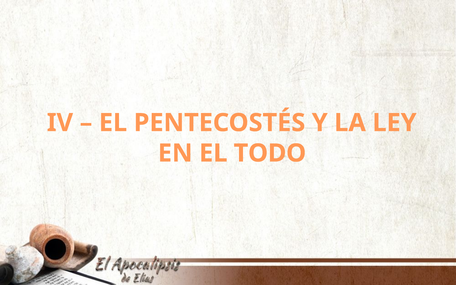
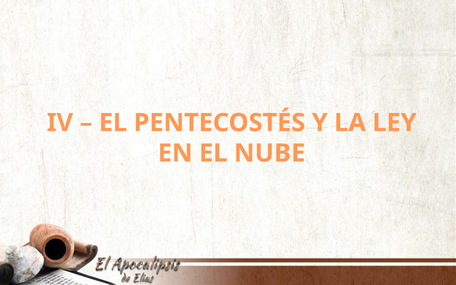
TODO: TODO -> NUBE
